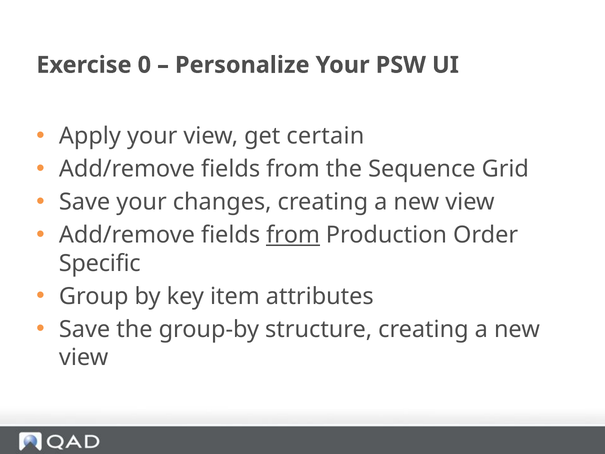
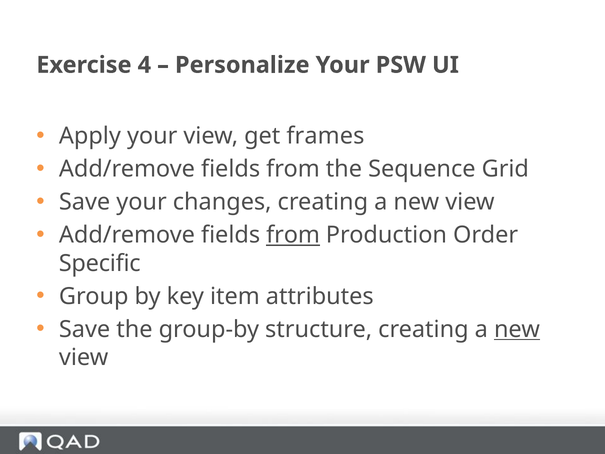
0: 0 -> 4
certain: certain -> frames
new at (517, 329) underline: none -> present
